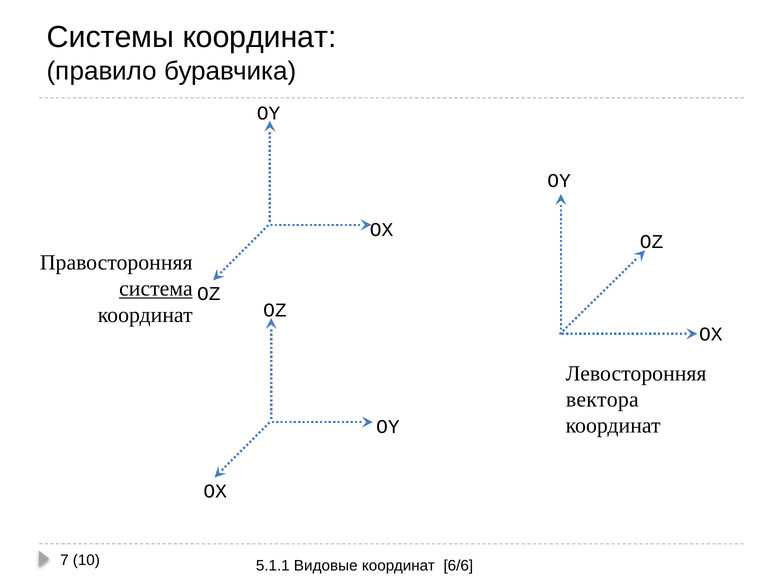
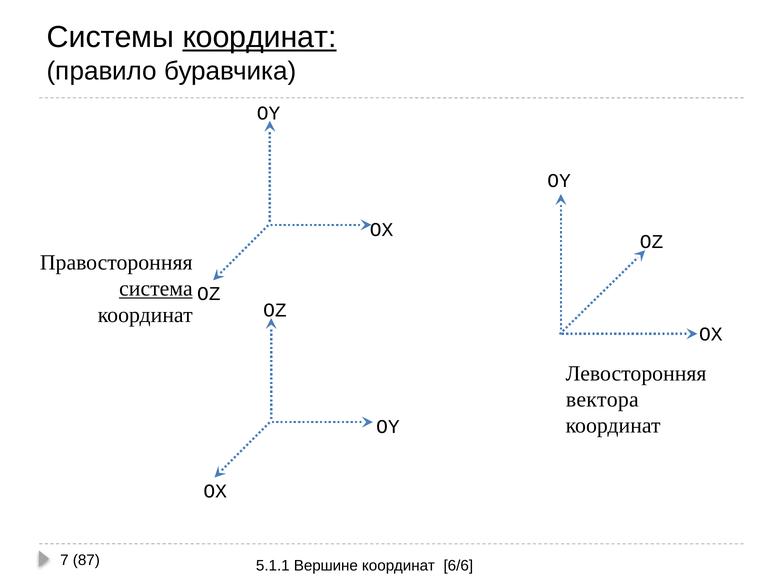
координат at (260, 37) underline: none -> present
10: 10 -> 87
Видовые: Видовые -> Вершине
